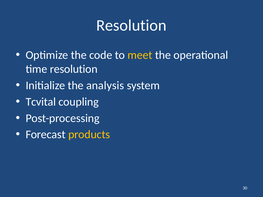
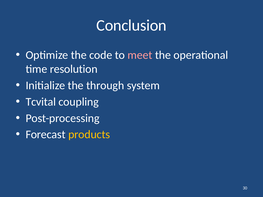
Resolution at (131, 25): Resolution -> Conclusion
meet colour: yellow -> pink
analysis: analysis -> through
